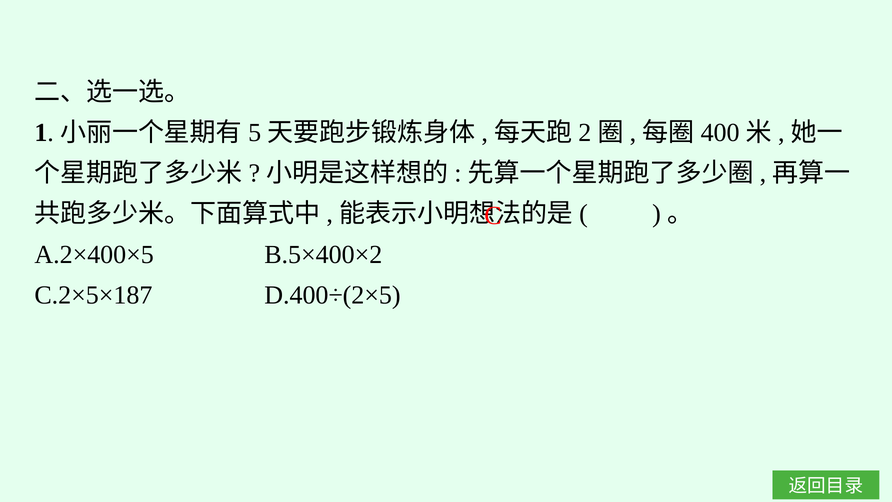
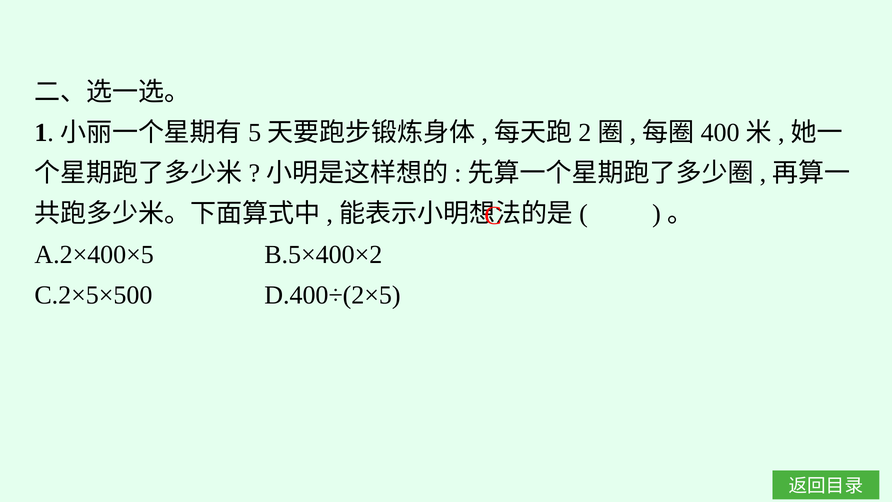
C.2×5×187: C.2×5×187 -> C.2×5×500
